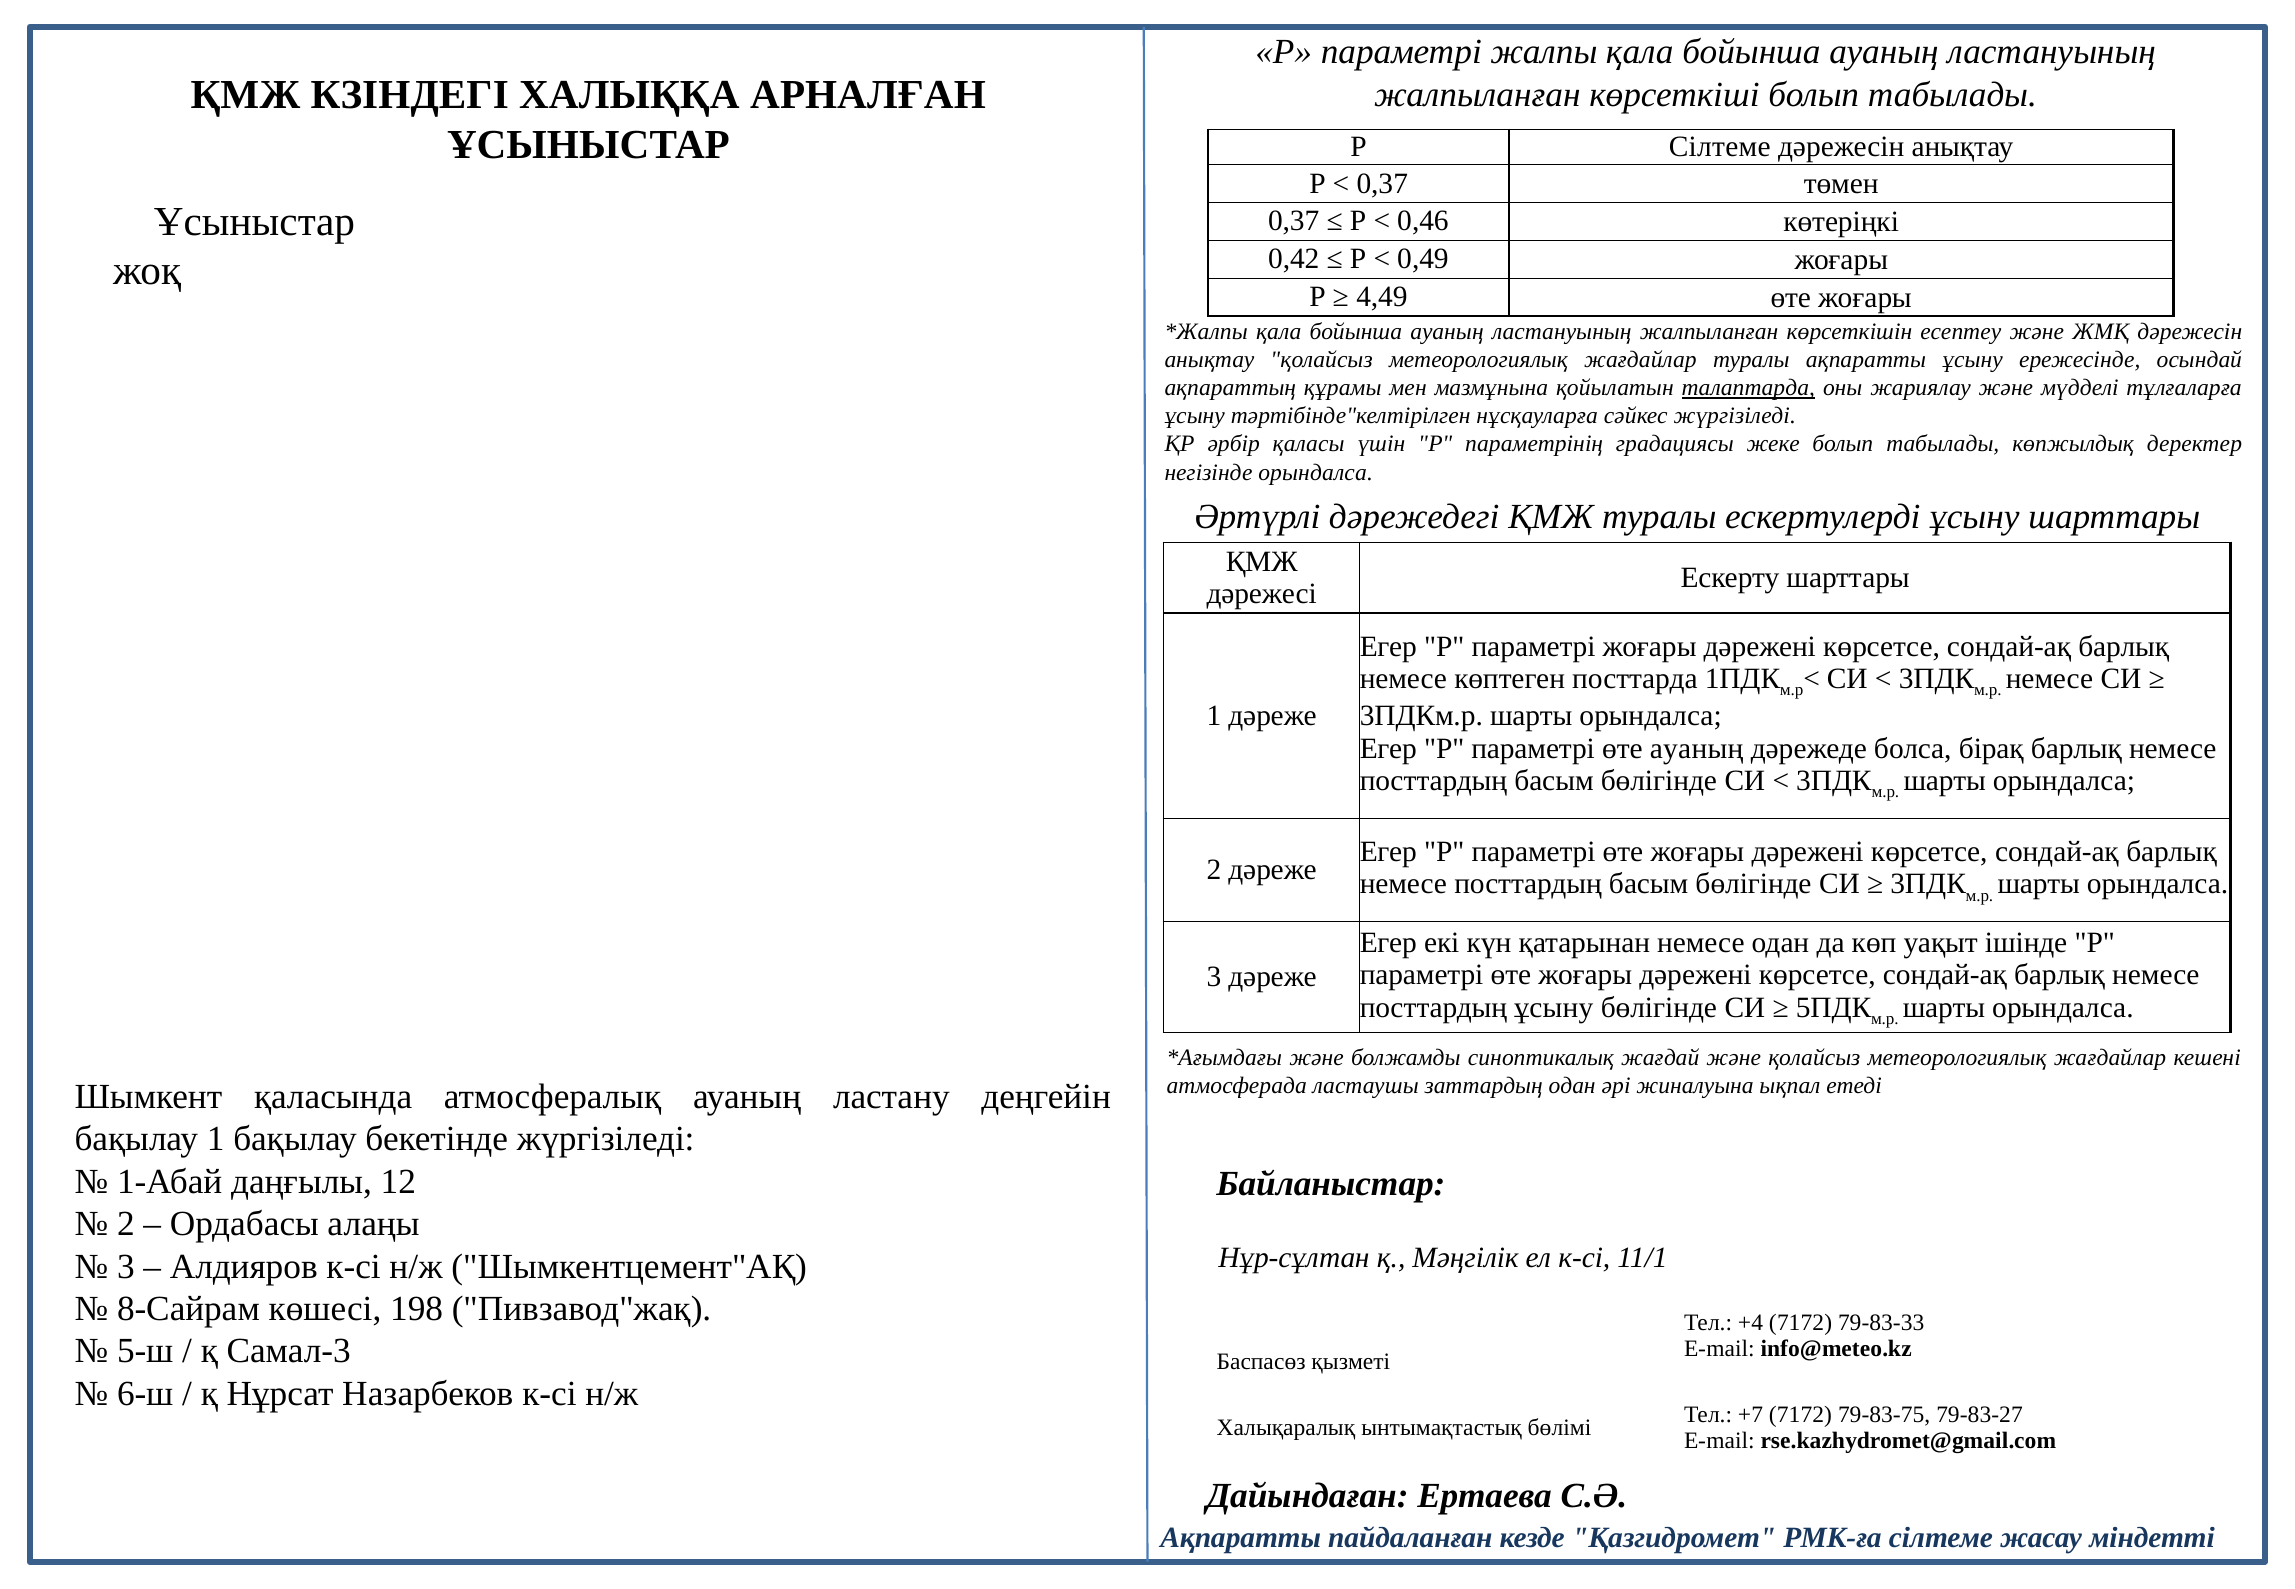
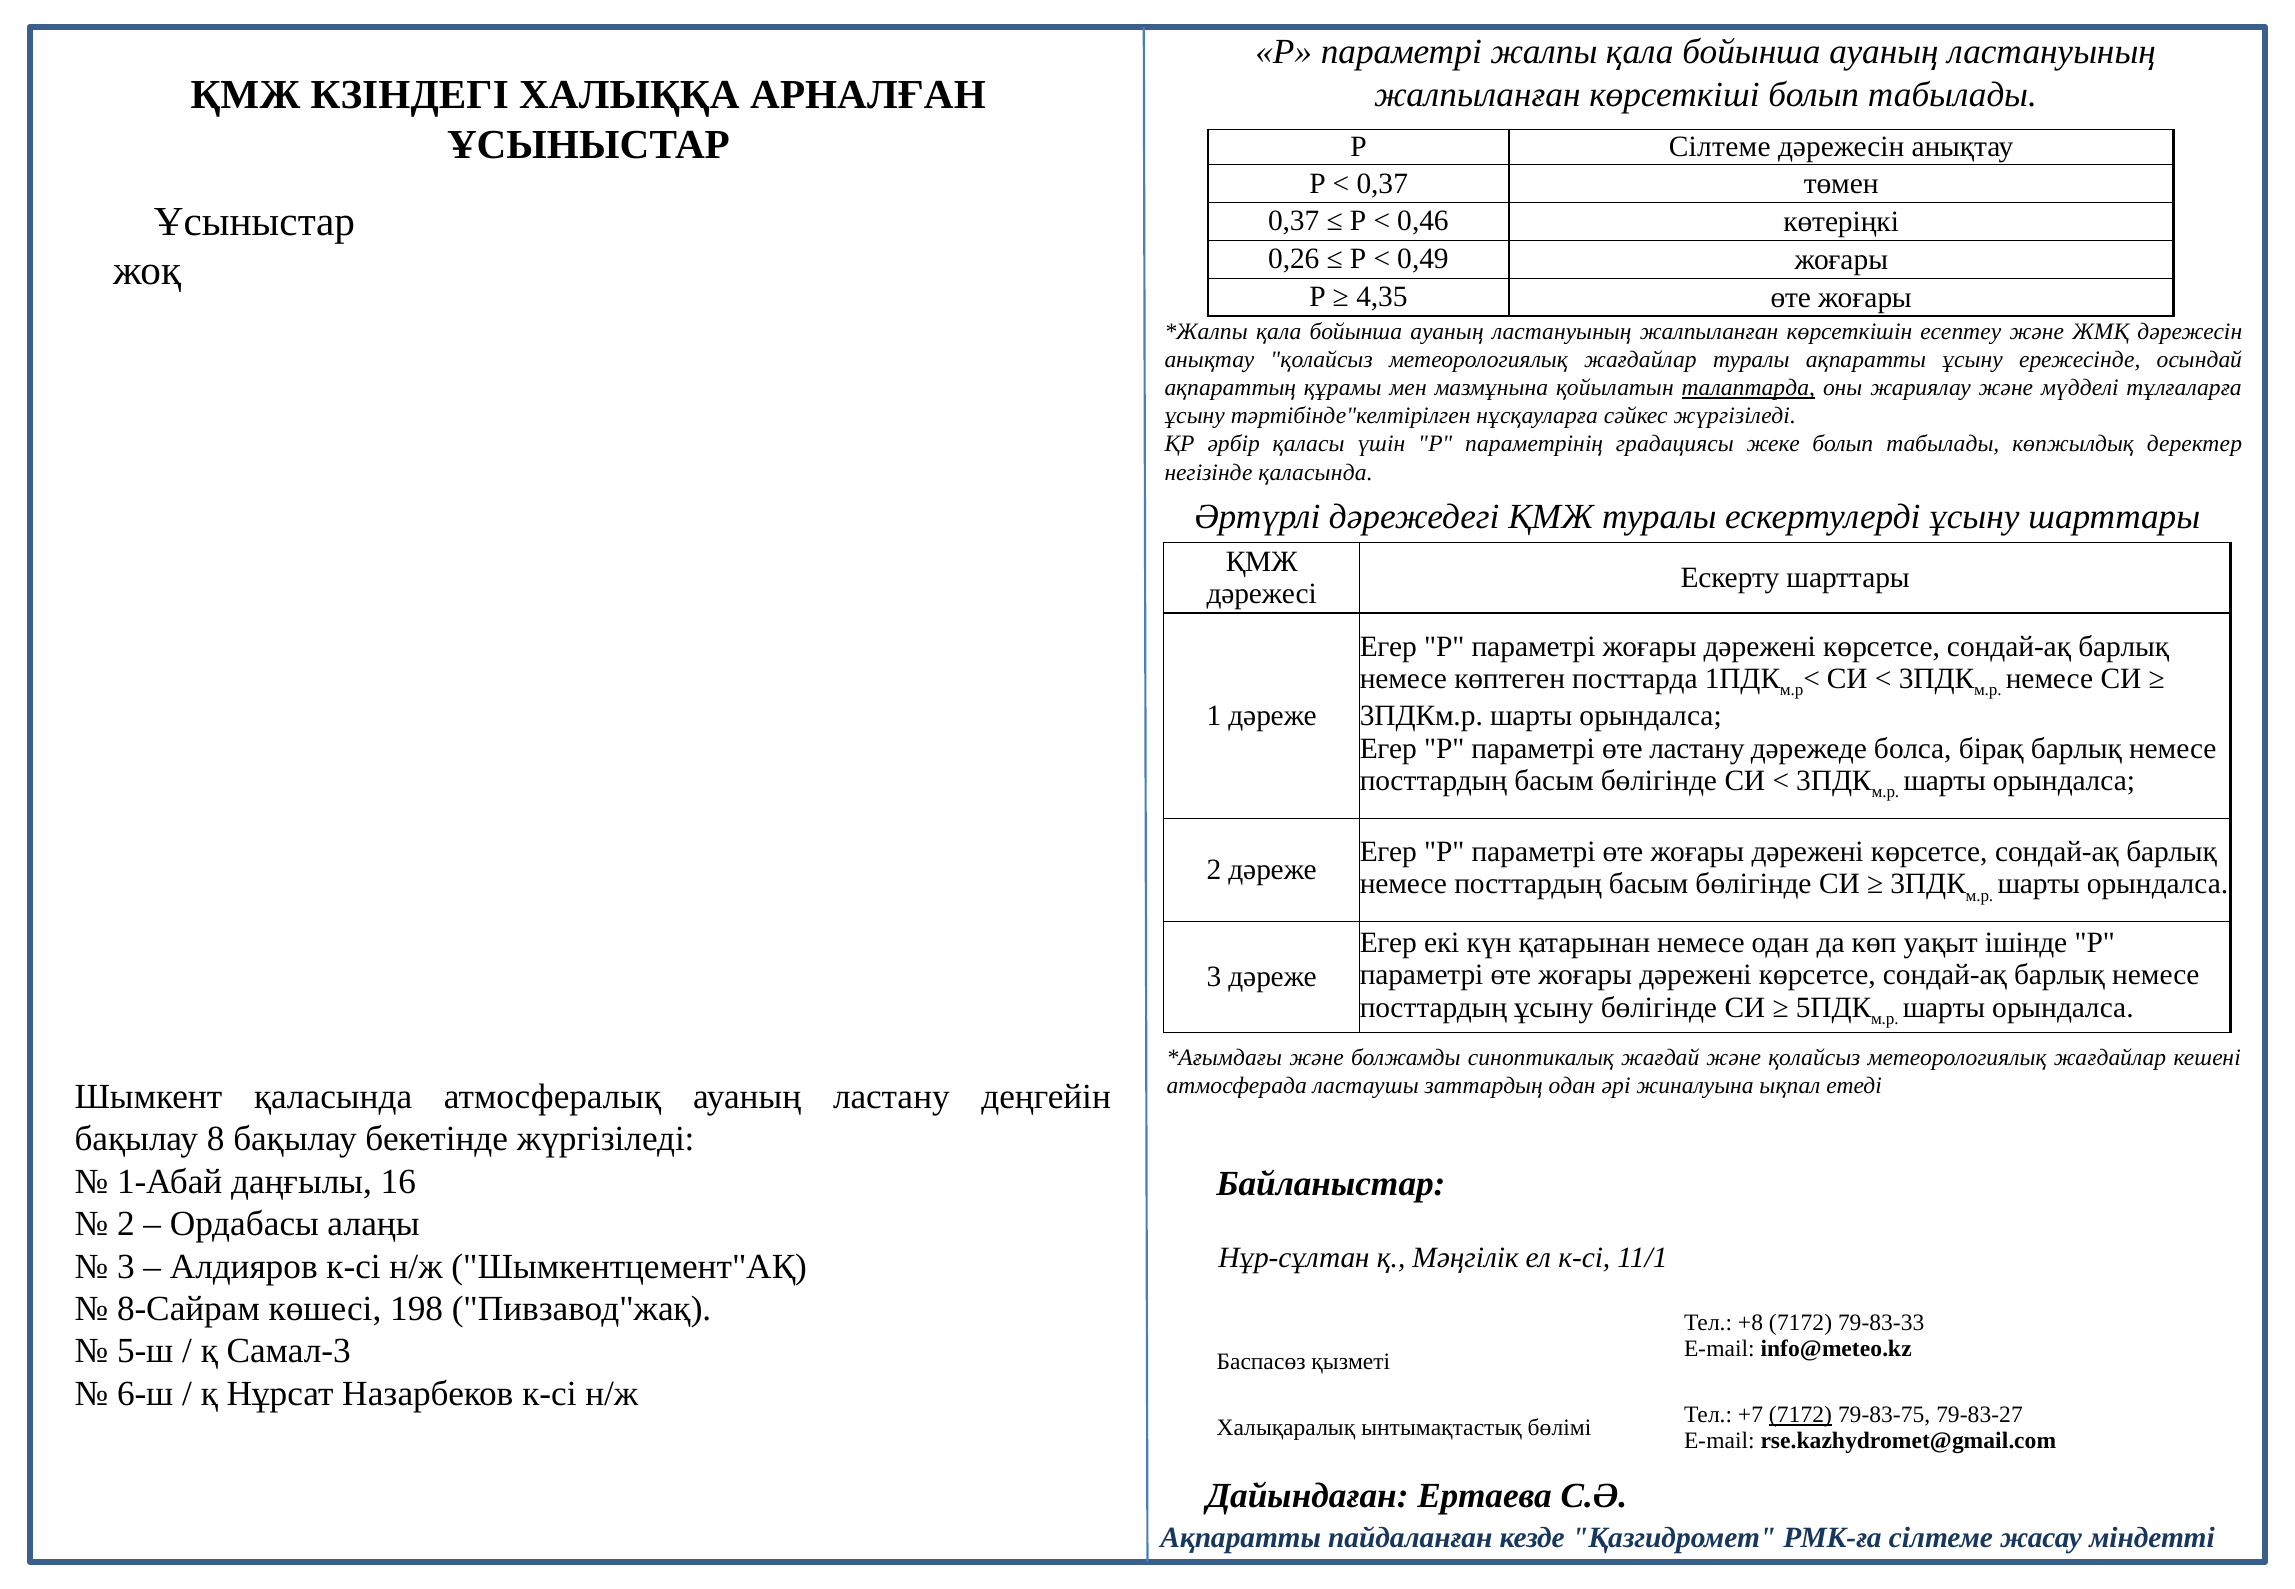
0,42: 0,42 -> 0,26
4,49: 4,49 -> 4,35
негізінде орындалса: орындалса -> қаласында
өте ауаның: ауаның -> ластану
бақылау 1: 1 -> 8
12: 12 -> 16
+4: +4 -> +8
7172 at (1800, 1415) underline: none -> present
